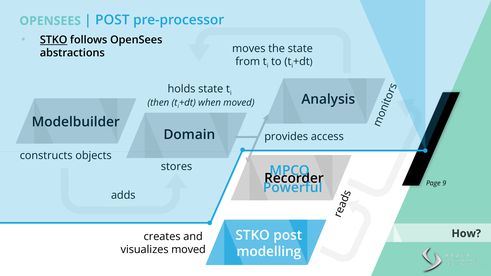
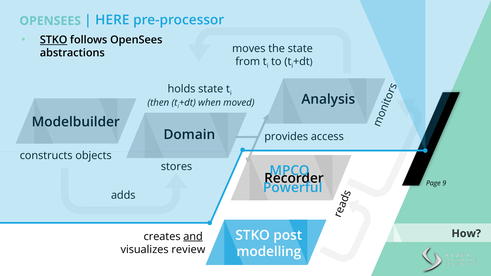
POST at (112, 20): POST -> HERE
and underline: none -> present
visualizes moved: moved -> review
